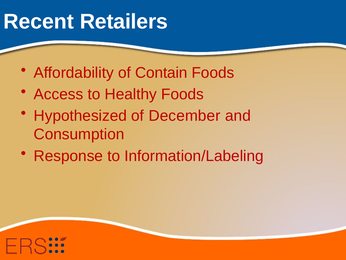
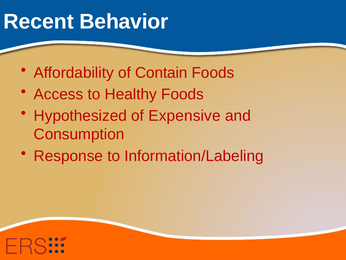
Retailers: Retailers -> Behavior
December: December -> Expensive
